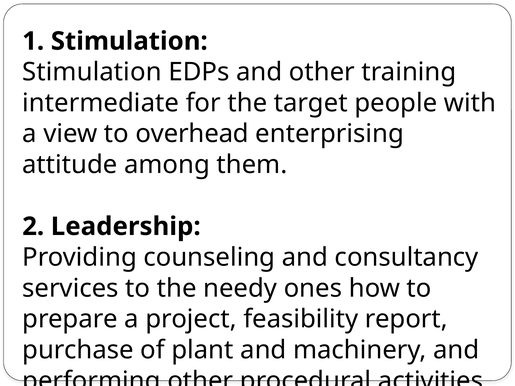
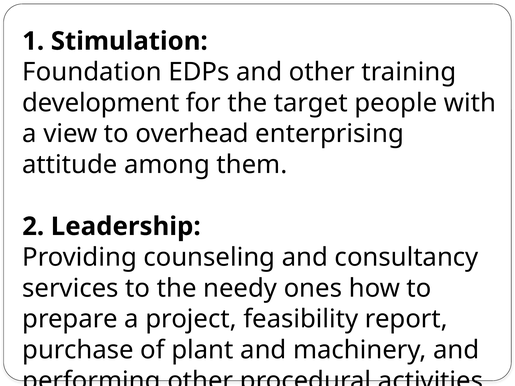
Stimulation at (92, 72): Stimulation -> Foundation
intermediate: intermediate -> development
